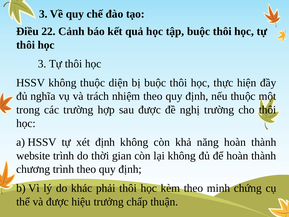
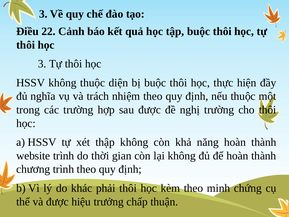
xét định: định -> thập
